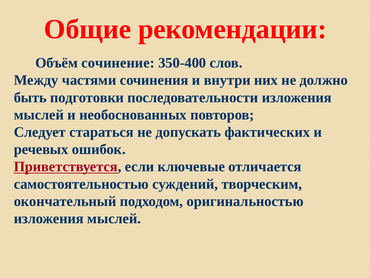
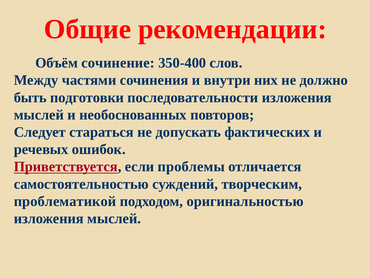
ключевые: ключевые -> проблемы
окончательный: окончательный -> проблематикой
